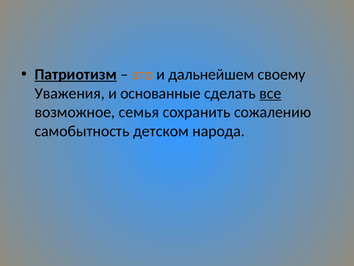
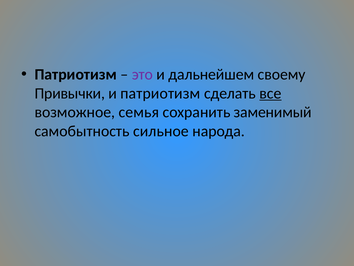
Патриотизм at (76, 74) underline: present -> none
это colour: orange -> purple
Уважения: Уважения -> Привычки
и основанные: основанные -> патриотизм
сожалению: сожалению -> заменимый
детском: детском -> сильное
